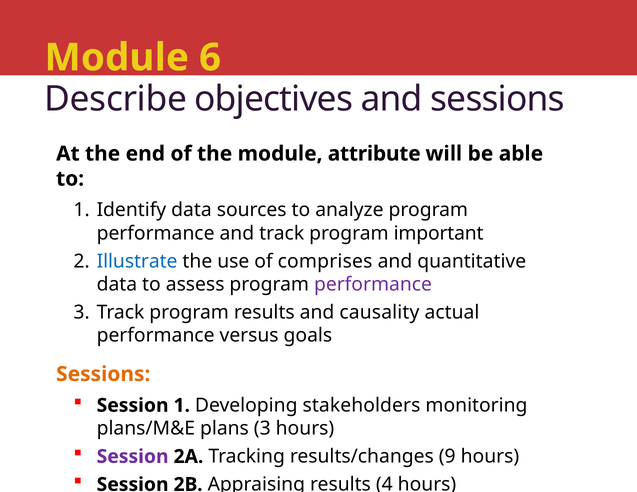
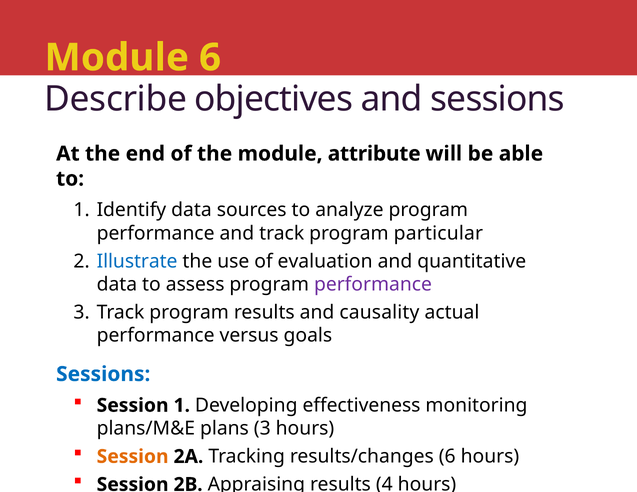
important: important -> particular
comprises: comprises -> evaluation
Sessions at (103, 374) colour: orange -> blue
stakeholders: stakeholders -> effectiveness
Session at (133, 457) colour: purple -> orange
results/changes 9: 9 -> 6
